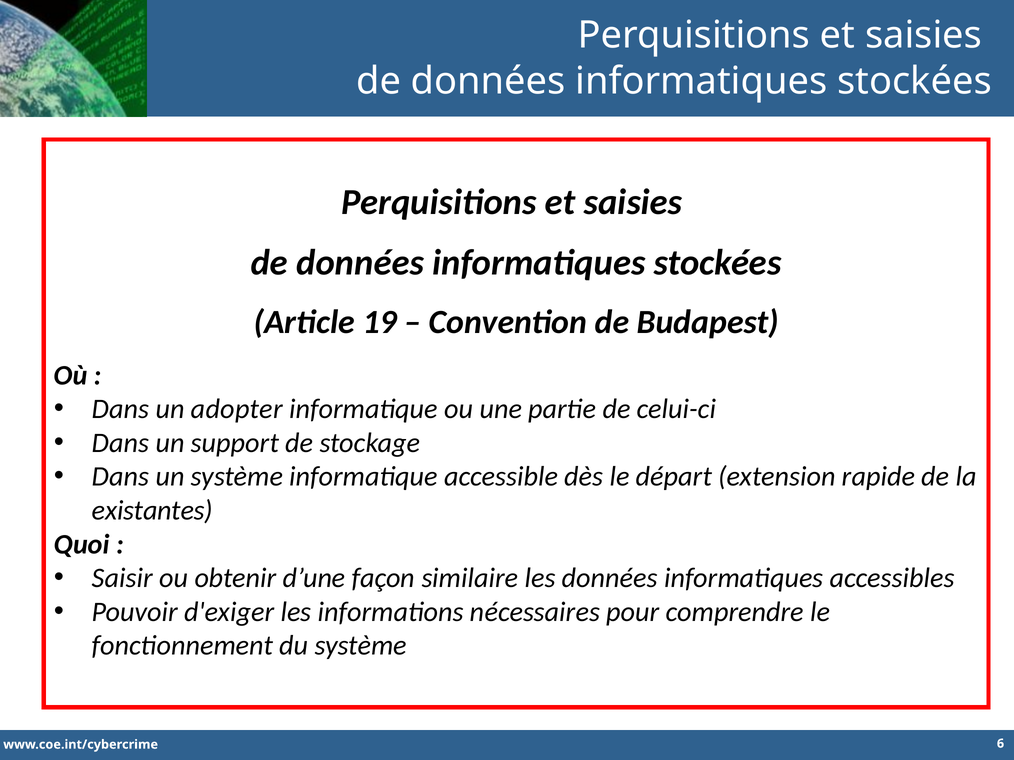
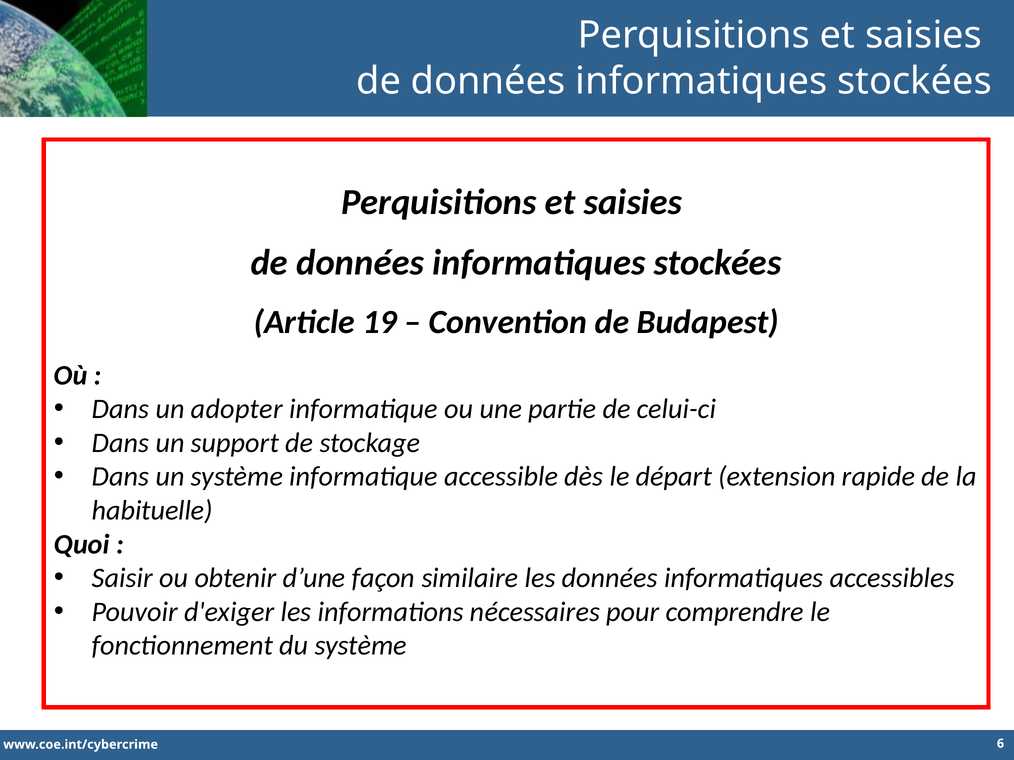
existantes: existantes -> habituelle
